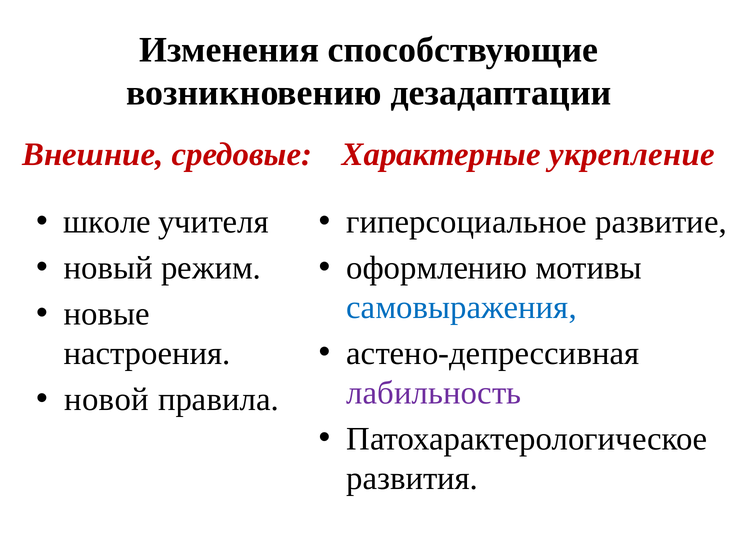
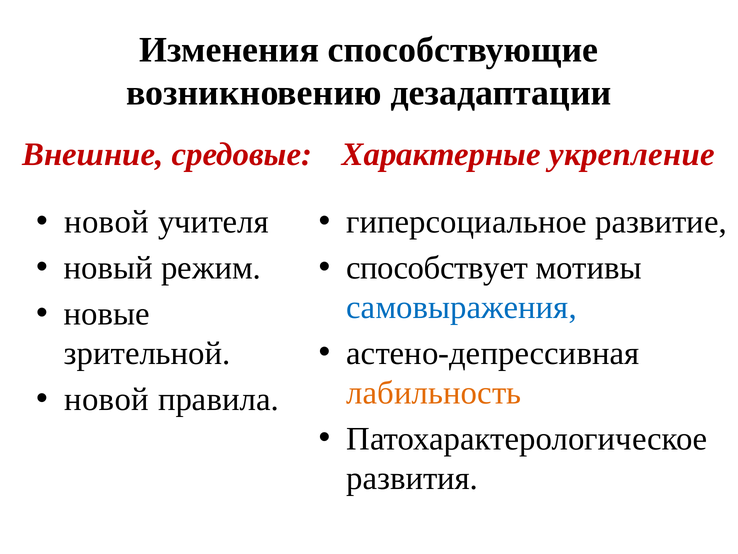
школе at (107, 222): школе -> новой
оформлению: оформлению -> способствует
настроения: настроения -> зрительной
лабильность colour: purple -> orange
